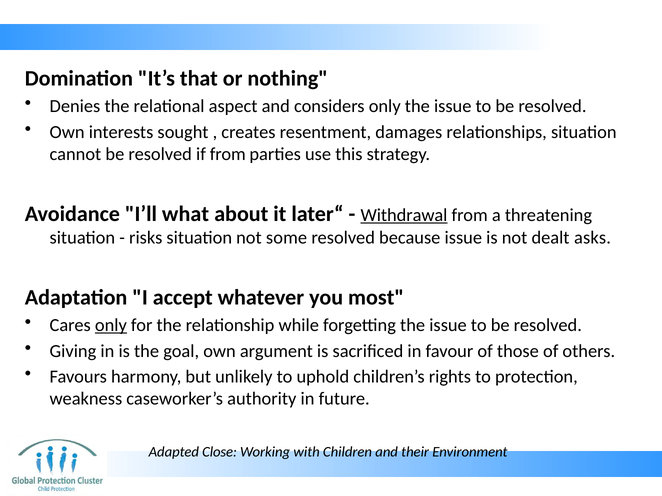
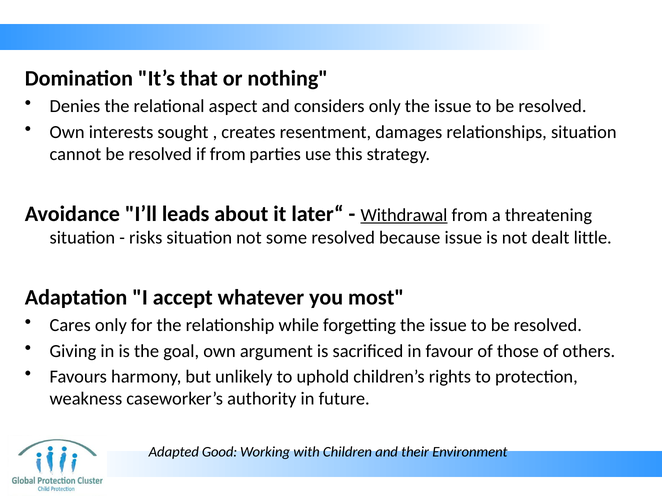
what: what -> leads
asks: asks -> little
only at (111, 326) underline: present -> none
Close: Close -> Good
